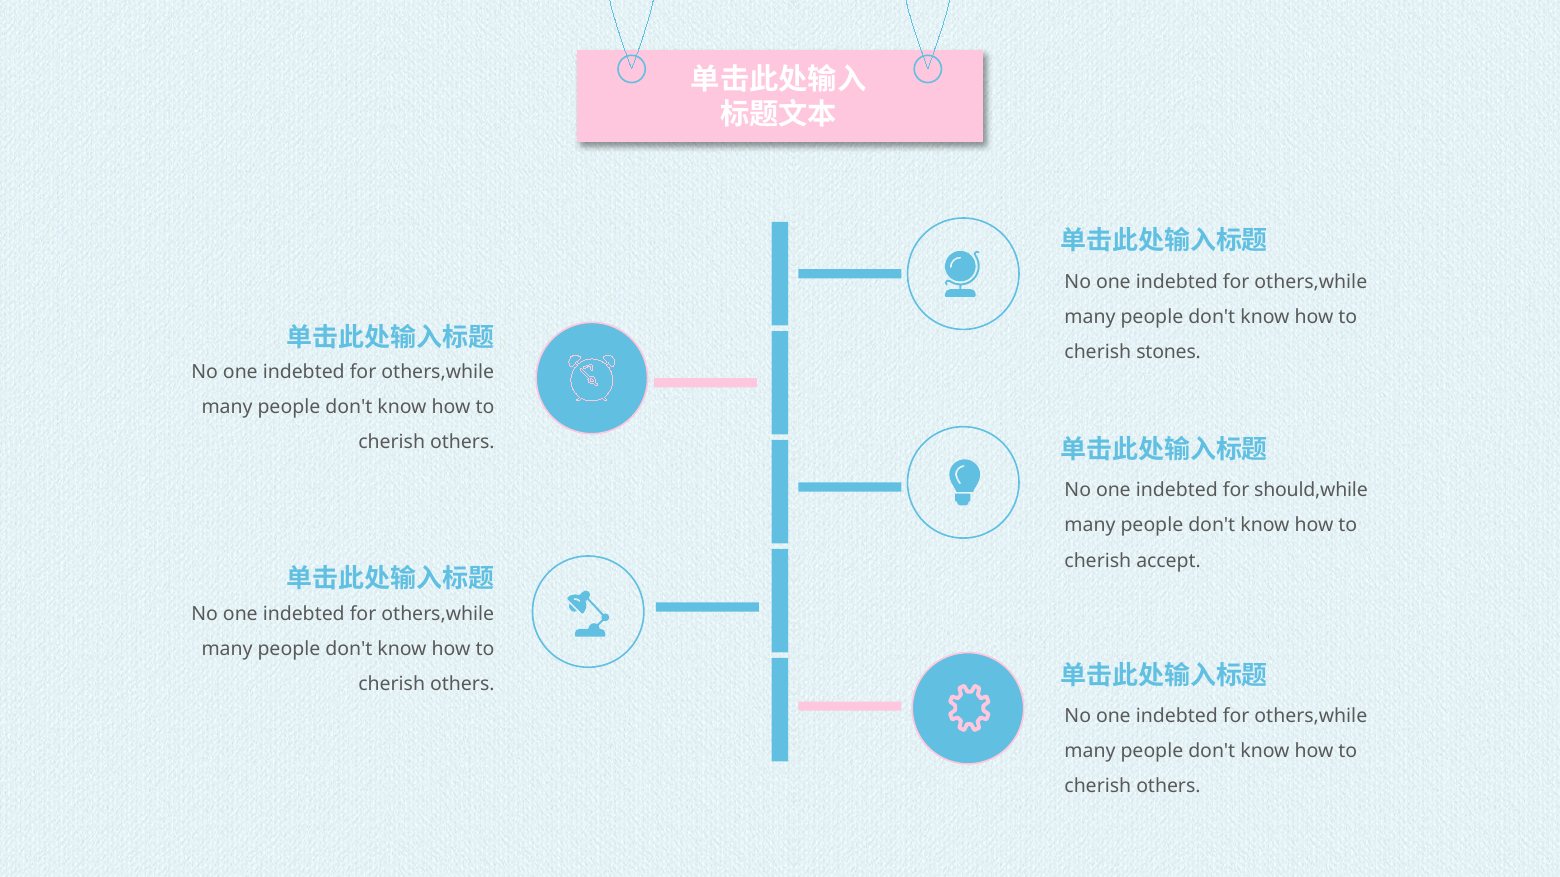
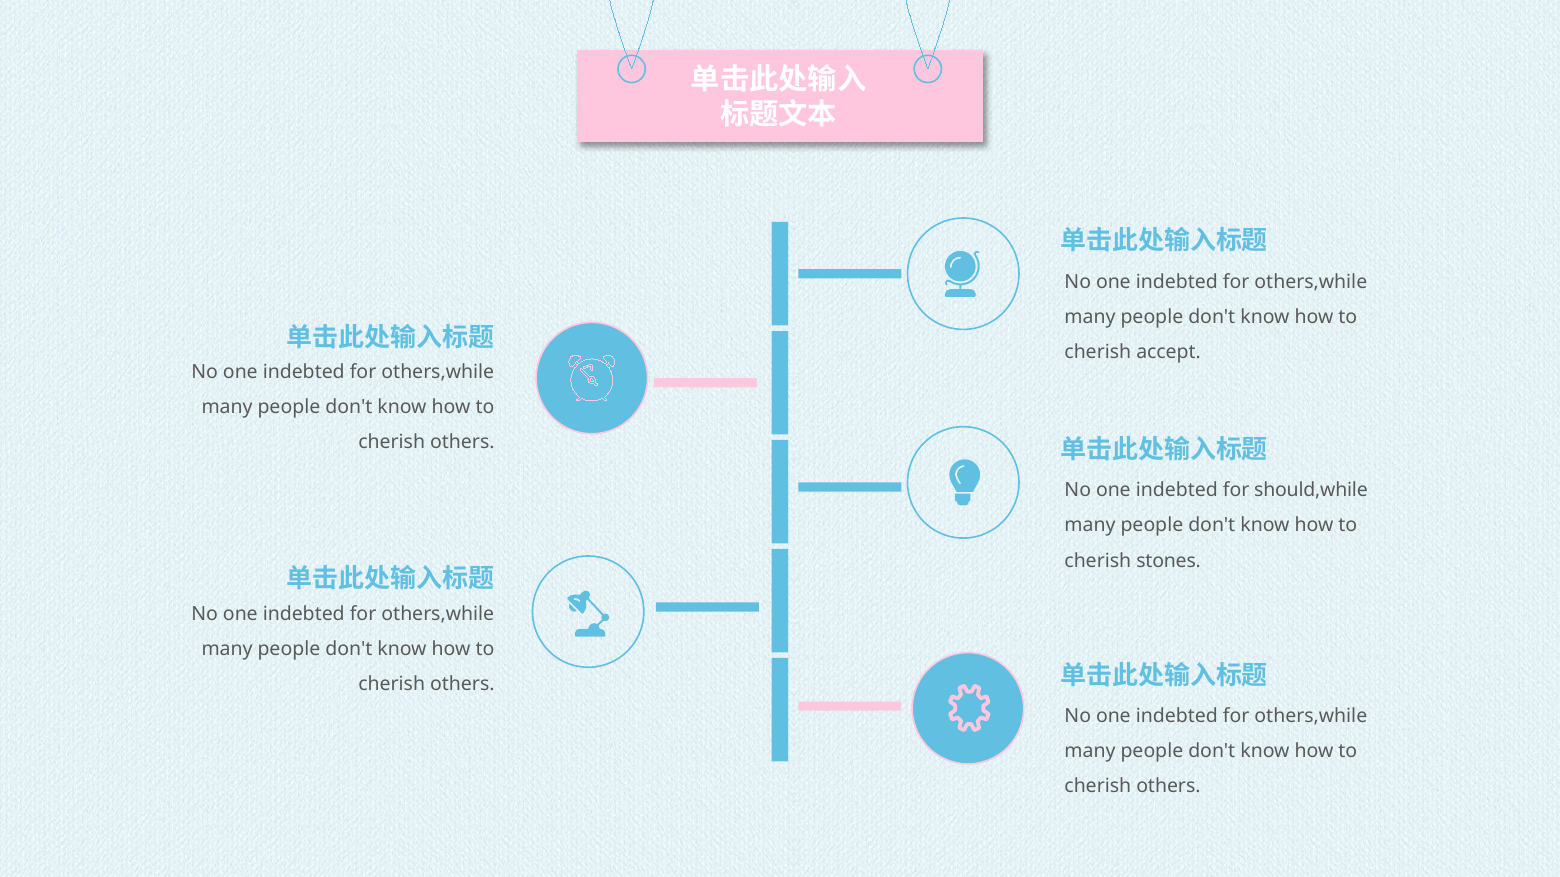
stones: stones -> accept
accept: accept -> stones
